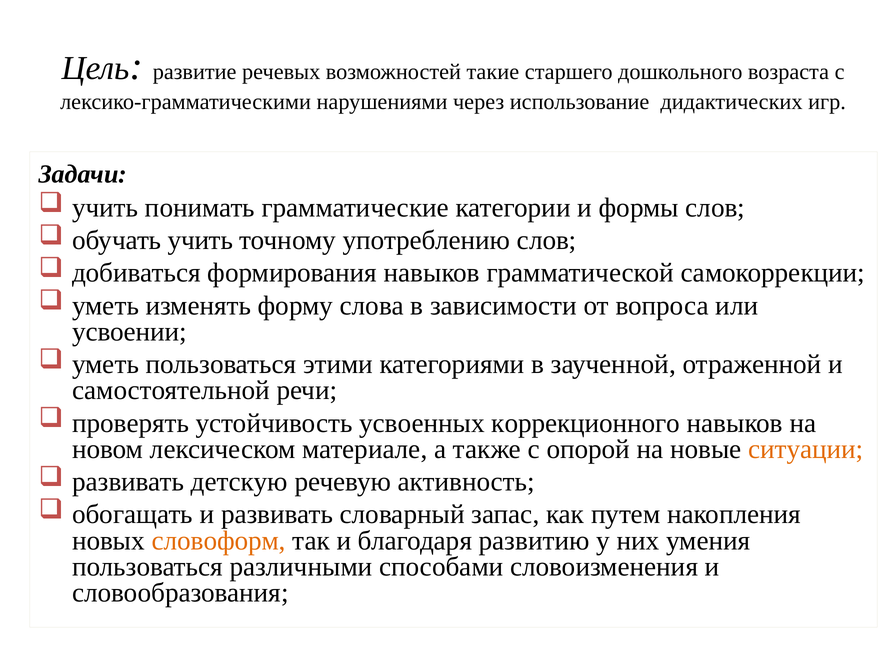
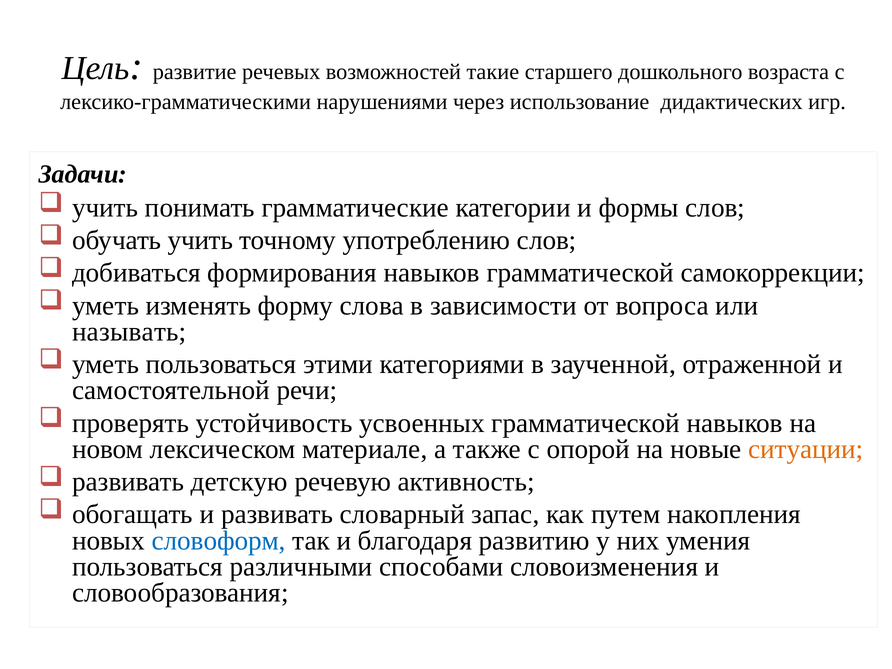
усвоении: усвоении -> называть
усвоенных коррекционного: коррекционного -> грамматической
словоформ colour: orange -> blue
